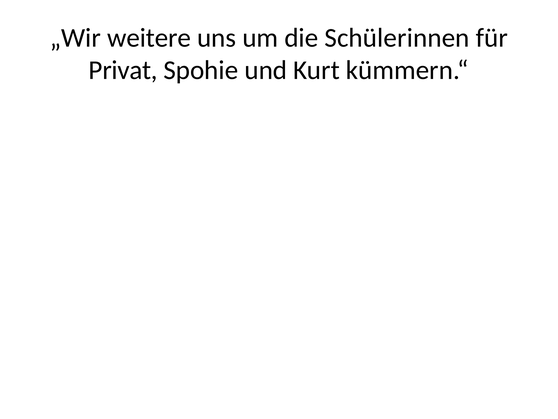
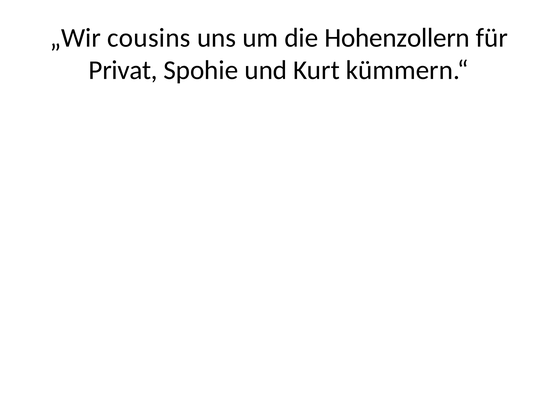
weitere: weitere -> cousins
Schülerinnen: Schülerinnen -> Hohenzollern
